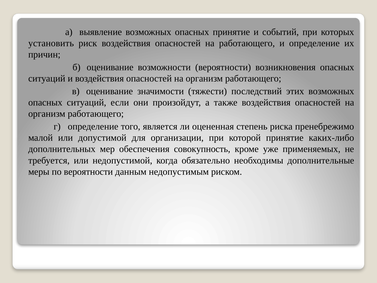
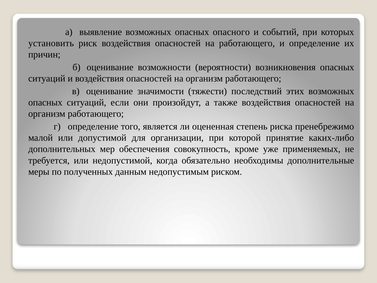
опасных принятие: принятие -> опасного
по вероятности: вероятности -> полученных
